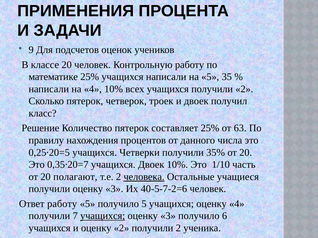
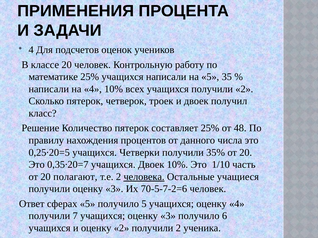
9 at (31, 50): 9 -> 4
63: 63 -> 48
40-5-7-2=6: 40-5-7-2=6 -> 70-5-7-2=6
Ответ работу: работу -> сферах
учащихся at (103, 216) underline: present -> none
